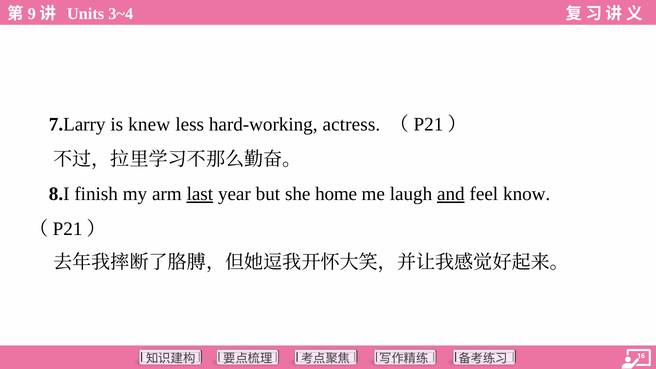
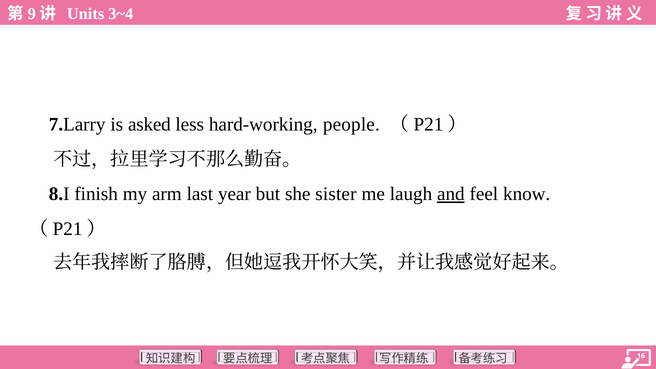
knew: knew -> asked
actress: actress -> people
last underline: present -> none
home: home -> sister
